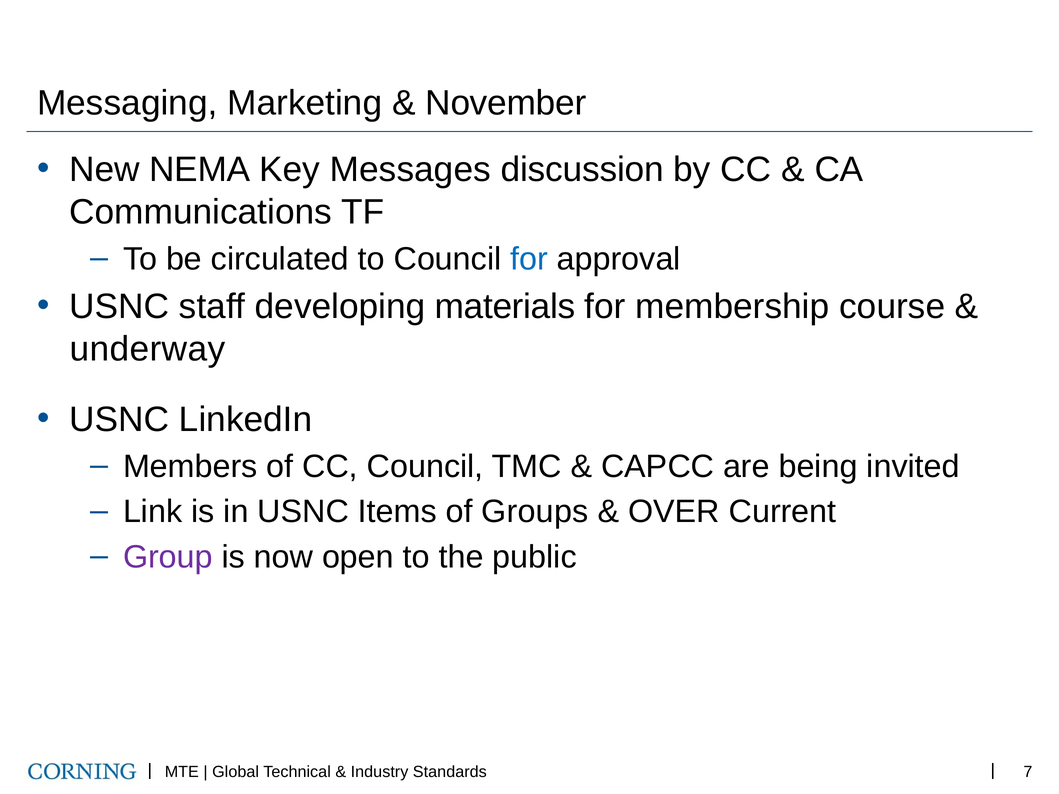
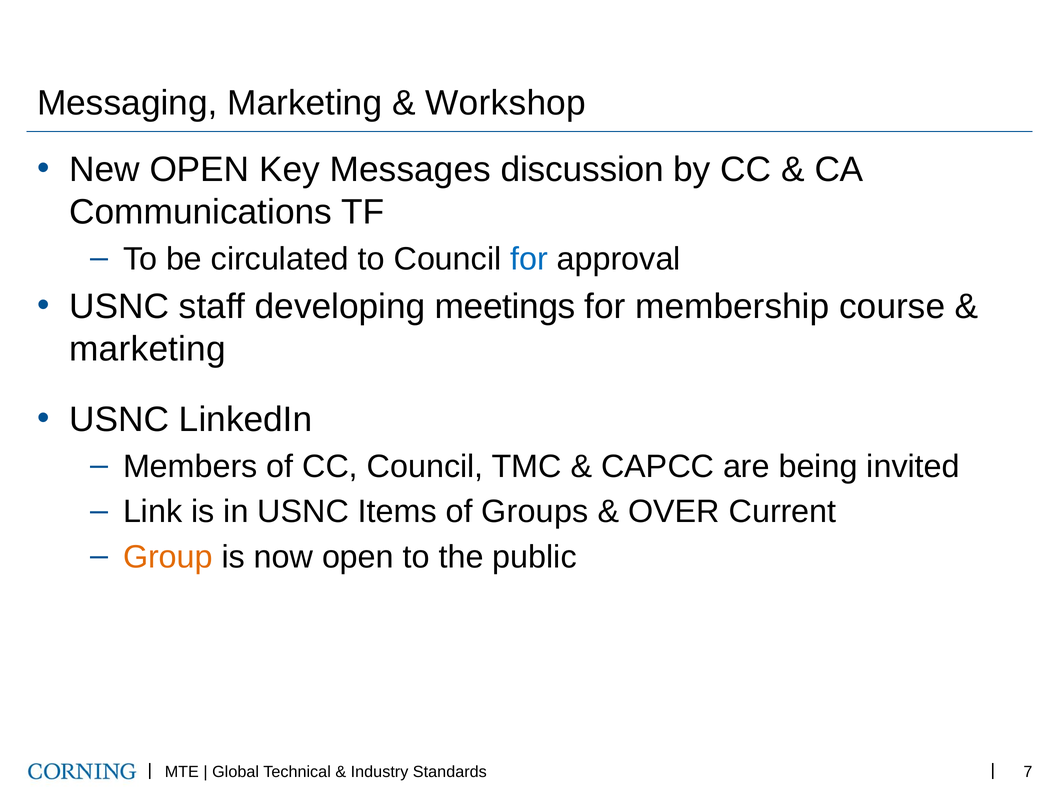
November: November -> Workshop
New NEMA: NEMA -> OPEN
materials: materials -> meetings
underway at (148, 349): underway -> marketing
Group colour: purple -> orange
